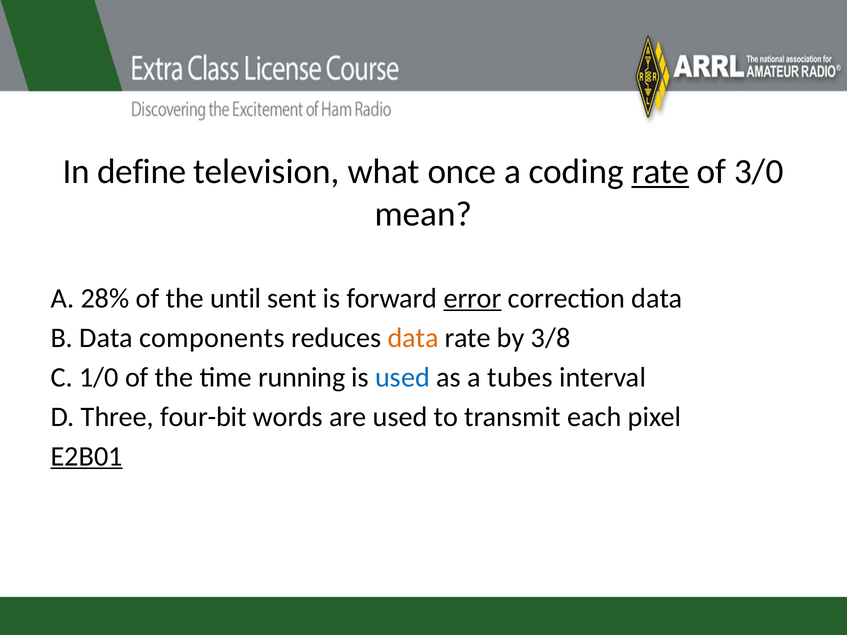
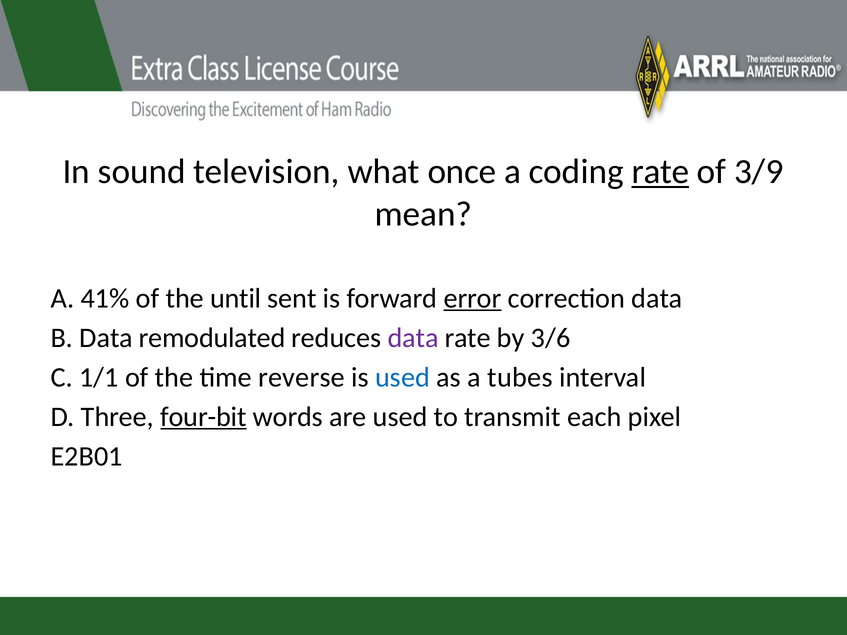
define: define -> sound
3/0: 3/0 -> 3/9
28%: 28% -> 41%
components: components -> remodulated
data at (413, 338) colour: orange -> purple
3/8: 3/8 -> 3/6
1/0: 1/0 -> 1/1
running: running -> reverse
four-bit underline: none -> present
E2B01 underline: present -> none
